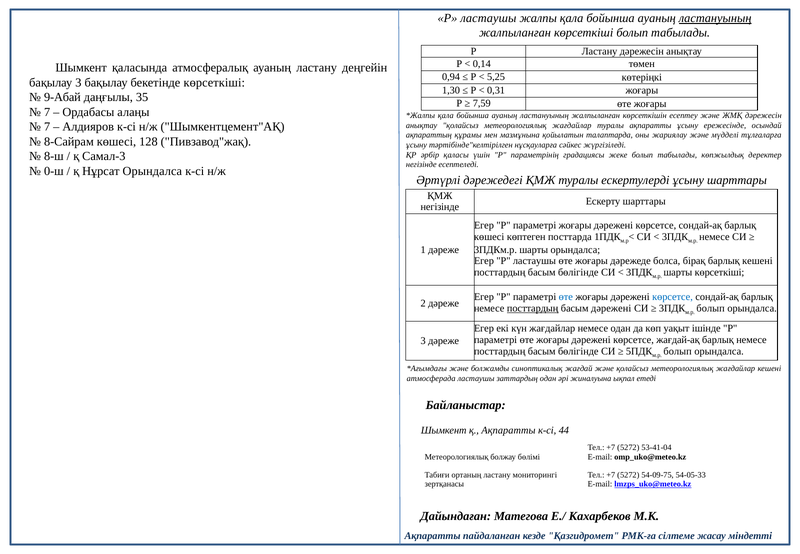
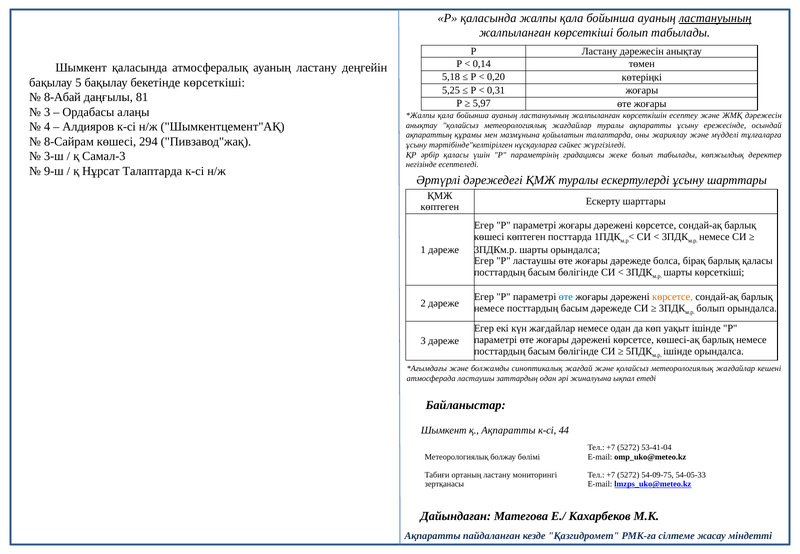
Р ластаушы: ластаушы -> қаласында
0,94: 0,94 -> 5,18
5,25: 5,25 -> 0,20
бақылау 3: 3 -> 5
1,30: 1,30 -> 5,25
9-Абай: 9-Абай -> 8-Абай
35: 35 -> 81
7,59: 7,59 -> 5,97
7 at (47, 112): 7 -> 3
7 at (47, 127): 7 -> 4
128: 128 -> 294
8-ш: 8-ш -> 3-ш
0-ш: 0-ш -> 9-ш
Нұрсат Орындалса: Орындалса -> Талаптарда
негізінде at (440, 207): негізінде -> көптеген
барлық кешені: кешені -> қаласы
көрсетсе at (672, 297) colour: blue -> orange
посттардың at (533, 308) underline: present -> none
басым дәрежені: дәрежені -> дәрежеде
жағдай-ақ: жағдай-ақ -> көшесі-ақ
болып at (678, 351): болып -> ішінде
